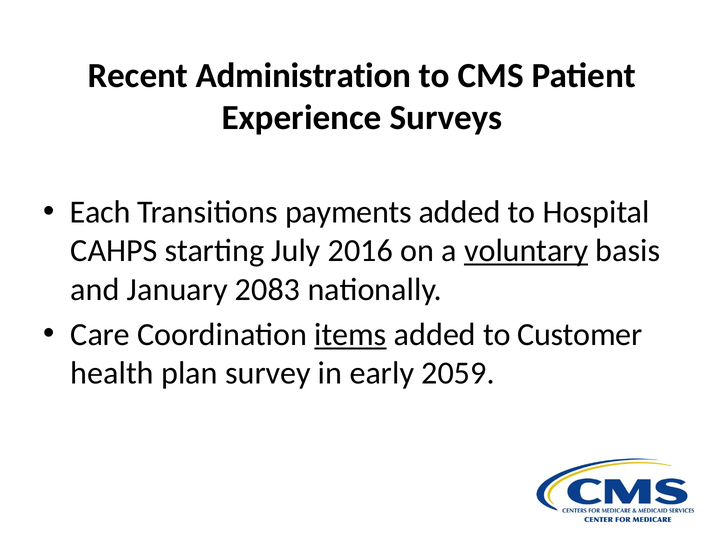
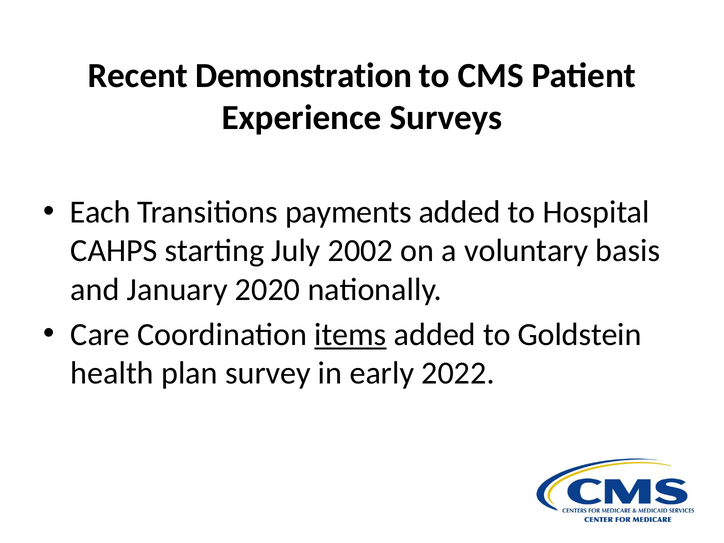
Administration: Administration -> Demonstration
2016: 2016 -> 2002
voluntary underline: present -> none
2083: 2083 -> 2020
Customer: Customer -> Goldstein
2059: 2059 -> 2022
